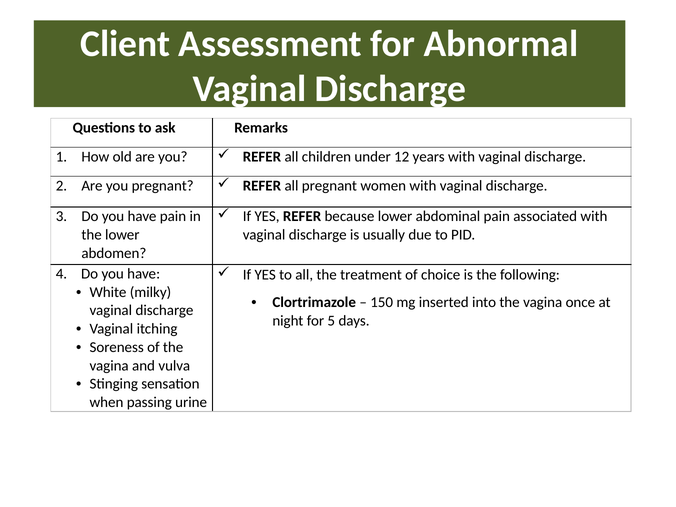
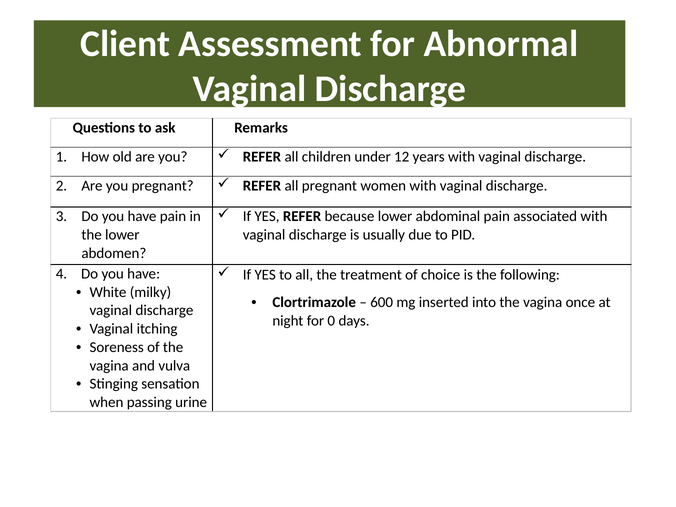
150: 150 -> 600
5: 5 -> 0
